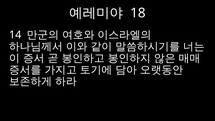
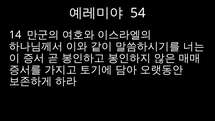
18: 18 -> 54
